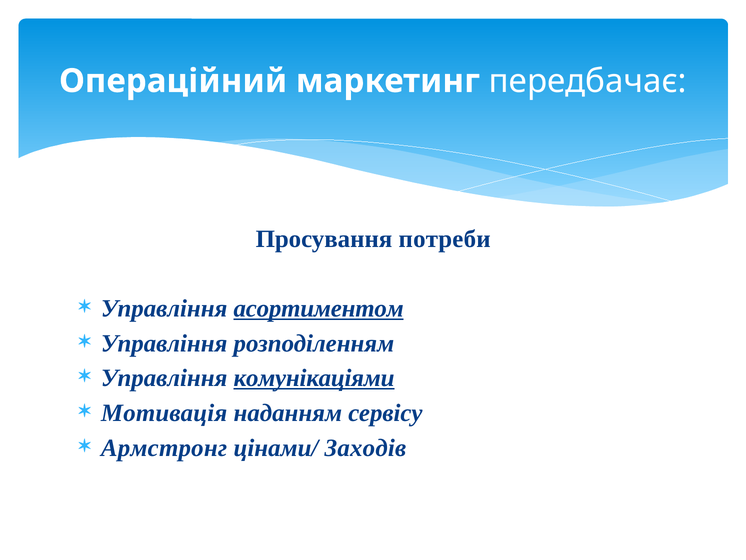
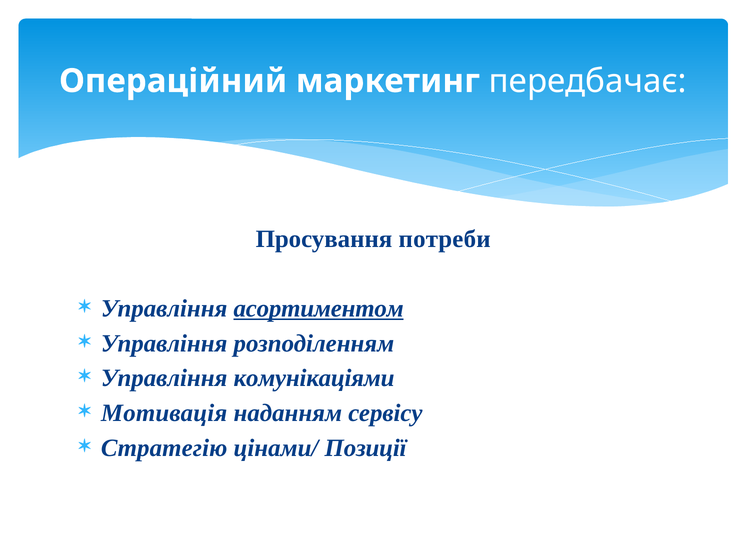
комунікаціями underline: present -> none
Армстронг: Армстронг -> Стратегію
Заходів: Заходів -> Позиції
